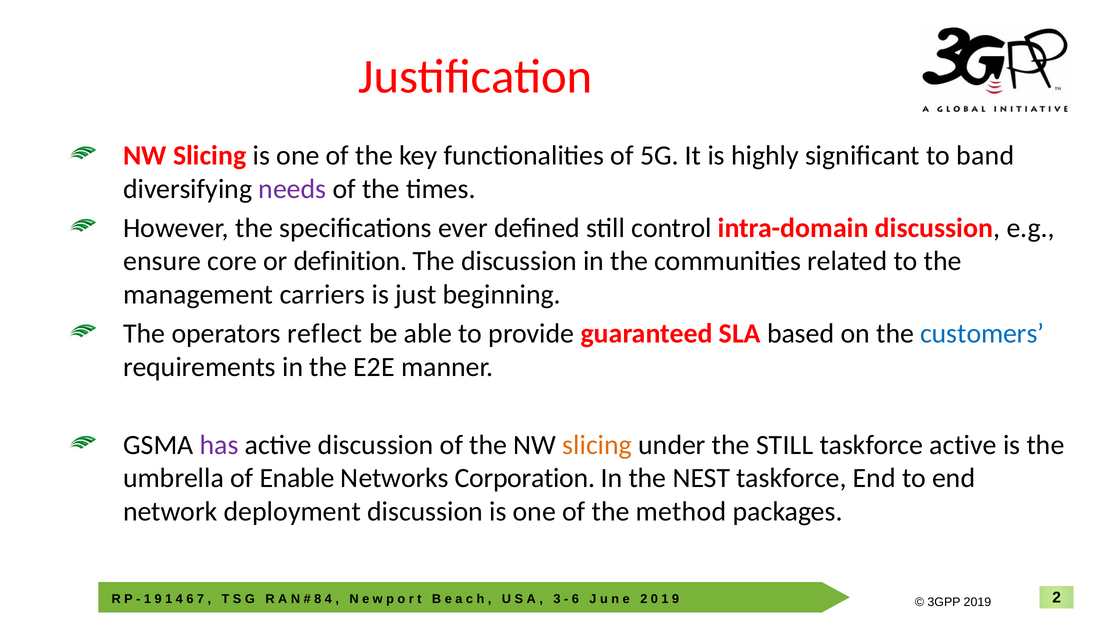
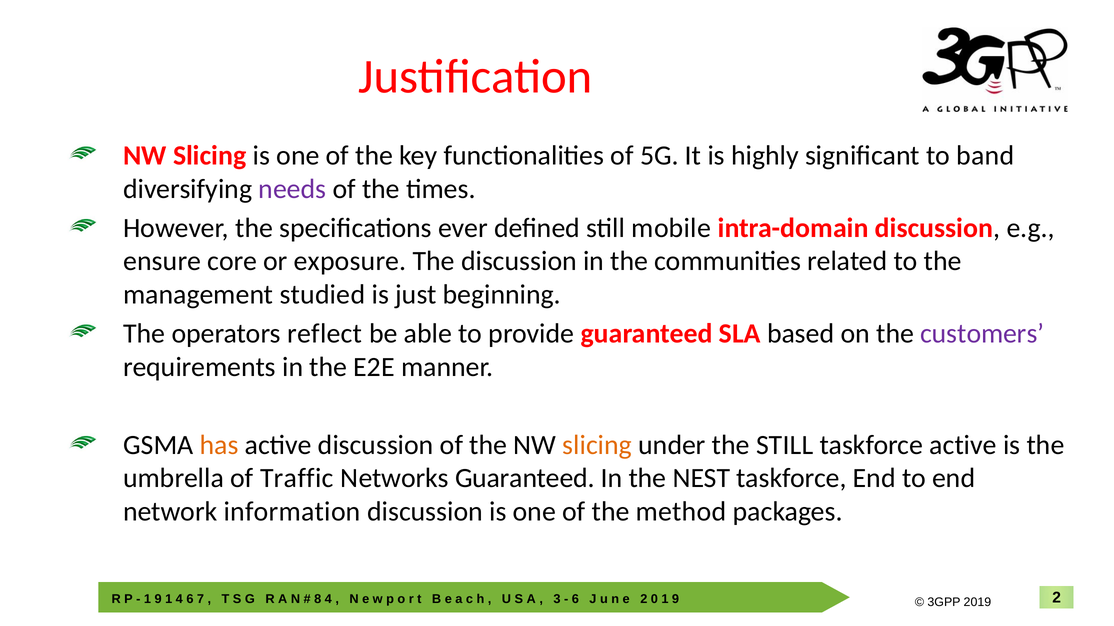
control: control -> mobile
definition: definition -> exposure
carriers: carriers -> studied
customers colour: blue -> purple
has colour: purple -> orange
Enable: Enable -> Traffic
Networks Corporation: Corporation -> Guaranteed
deployment: deployment -> information
